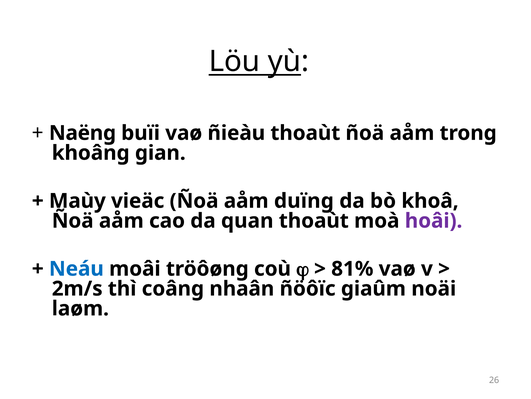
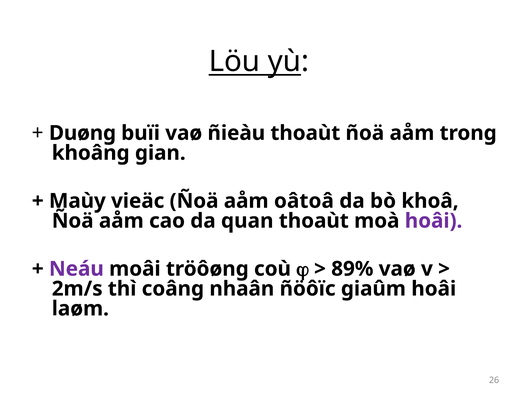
Naëng: Naëng -> Duøng
duïng: duïng -> oâtoâ
Neáu colour: blue -> purple
81%: 81% -> 89%
giaûm noäi: noäi -> hoâi
